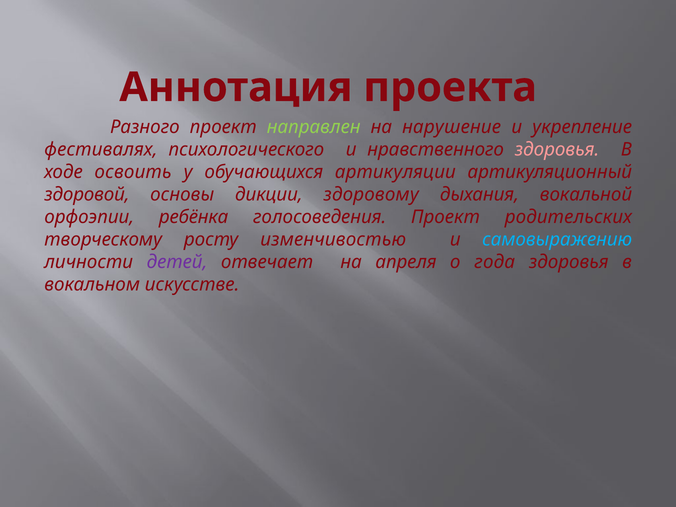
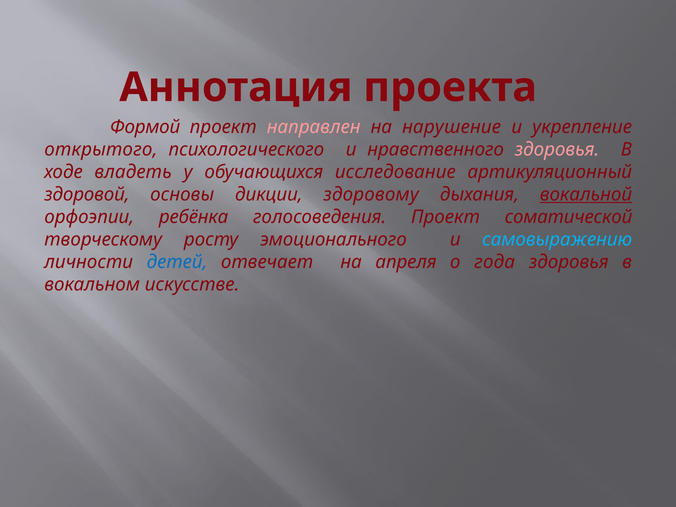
Разного: Разного -> Формой
направлен colour: light green -> pink
фестивалях: фестивалях -> открытого
освоить: освоить -> владеть
артикуляции: артикуляции -> исследование
вокальной underline: none -> present
родительских: родительских -> соматической
изменчивостью: изменчивостью -> эмоционального
детей colour: purple -> blue
